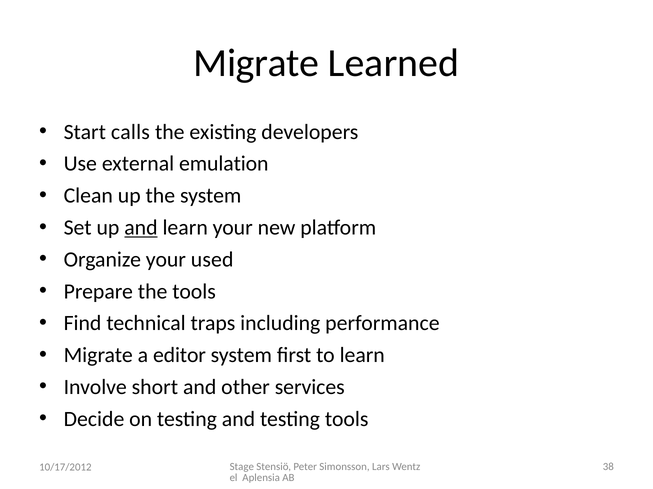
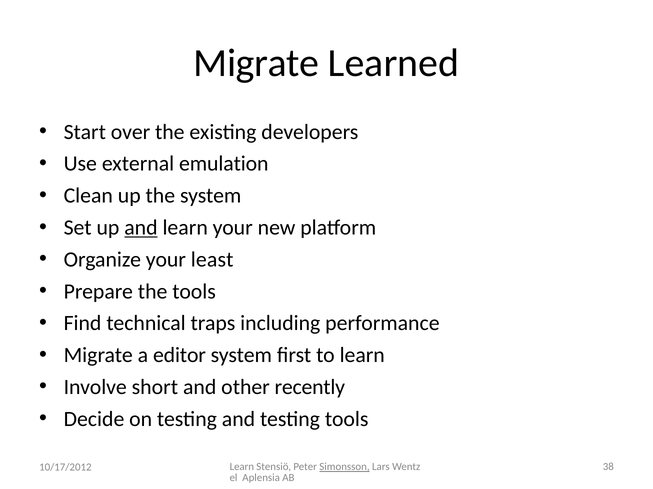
calls: calls -> over
used: used -> least
services: services -> recently
Stage at (242, 468): Stage -> Learn
Simonsson underline: none -> present
